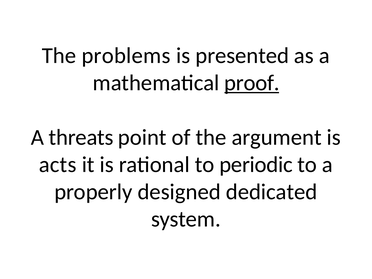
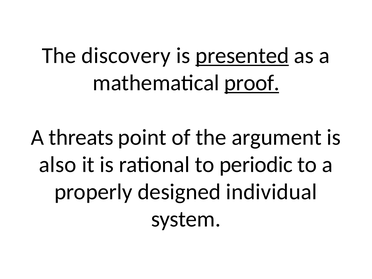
problems: problems -> discovery
presented underline: none -> present
acts: acts -> also
dedicated: dedicated -> individual
